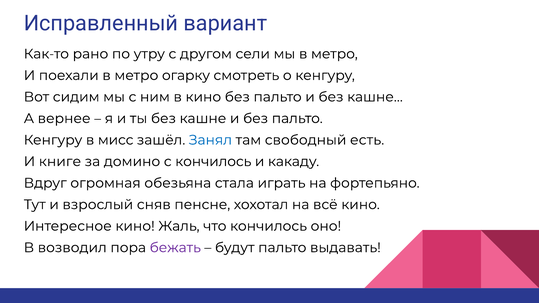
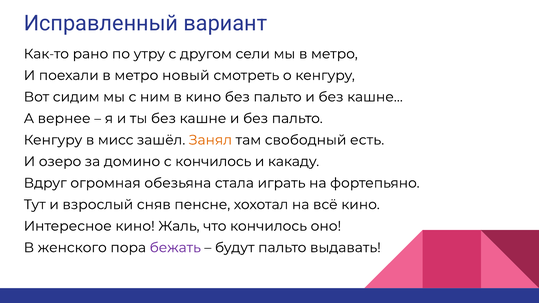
огарку: огарку -> новый
Занял colour: blue -> orange
книге: книге -> озеро
возводил: возводил -> женского
